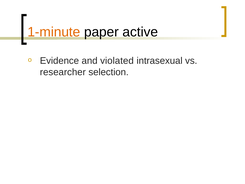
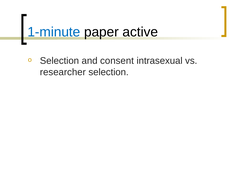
1-minute colour: orange -> blue
Evidence at (59, 61): Evidence -> Selection
violated: violated -> consent
